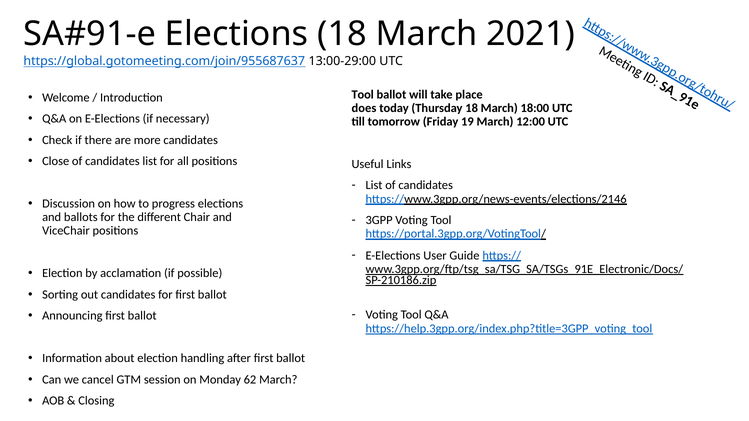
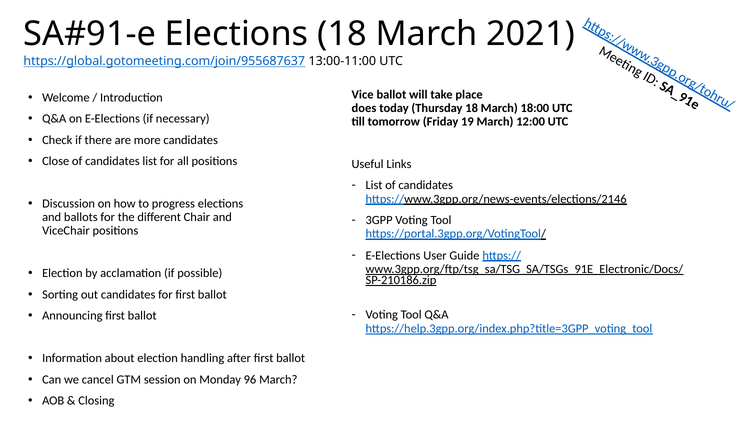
13:00-29:00: 13:00-29:00 -> 13:00-11:00
Tool at (363, 95): Tool -> Vice
62: 62 -> 96
